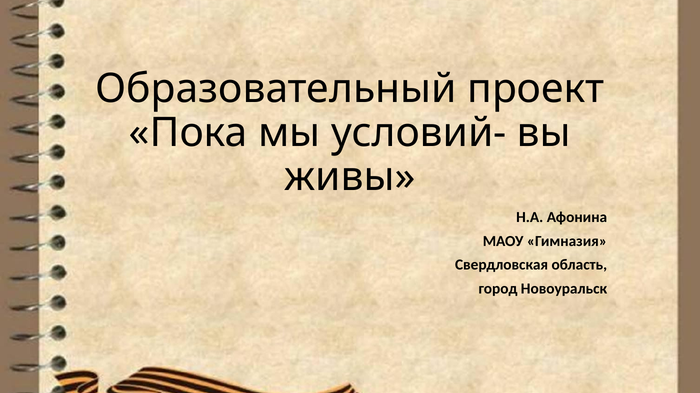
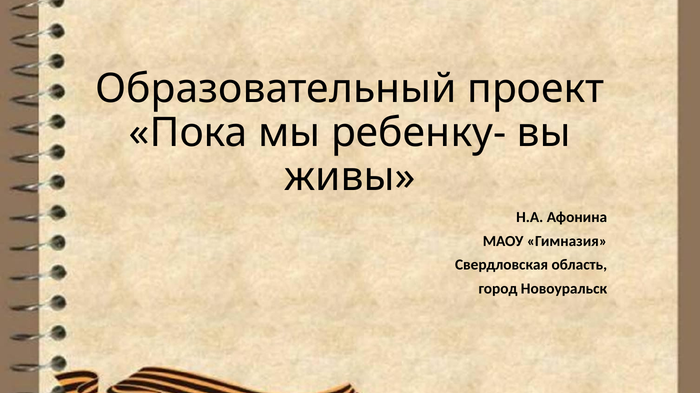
условий-: условий- -> ребенку-
